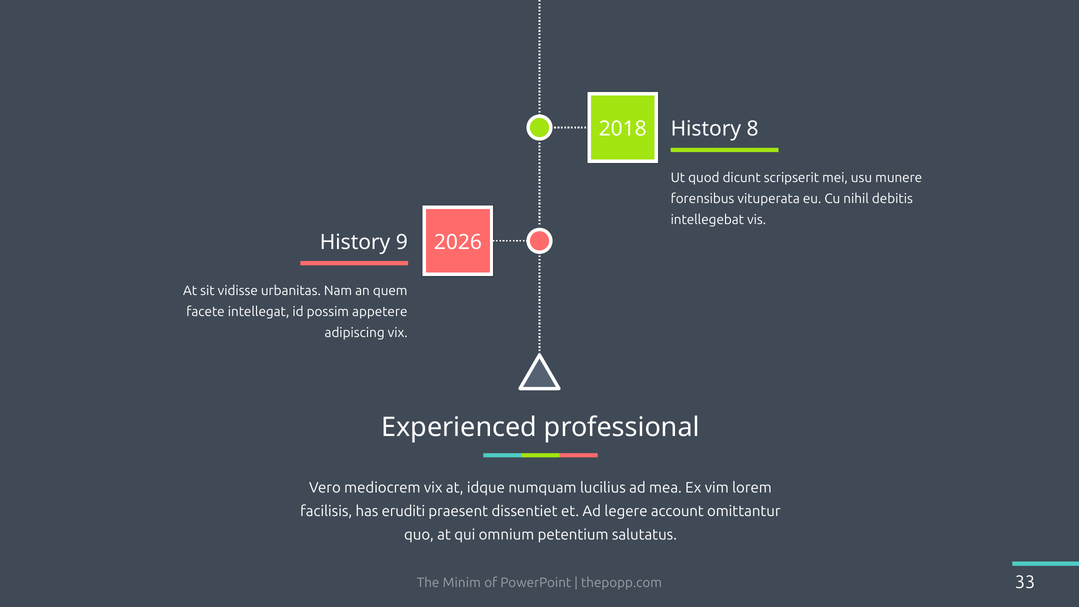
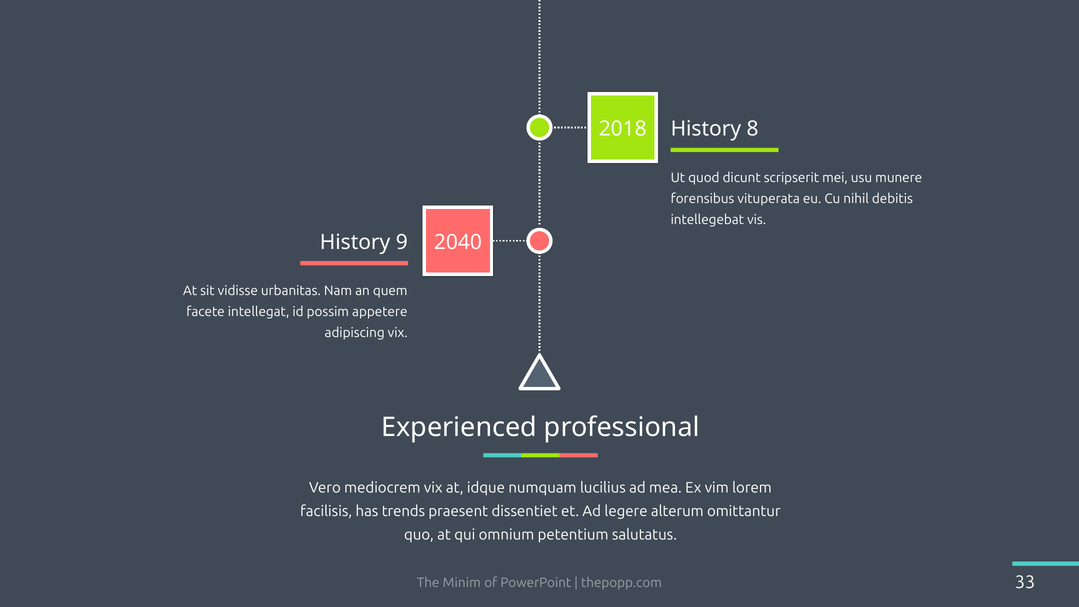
2026: 2026 -> 2040
eruditi: eruditi -> trends
account: account -> alterum
